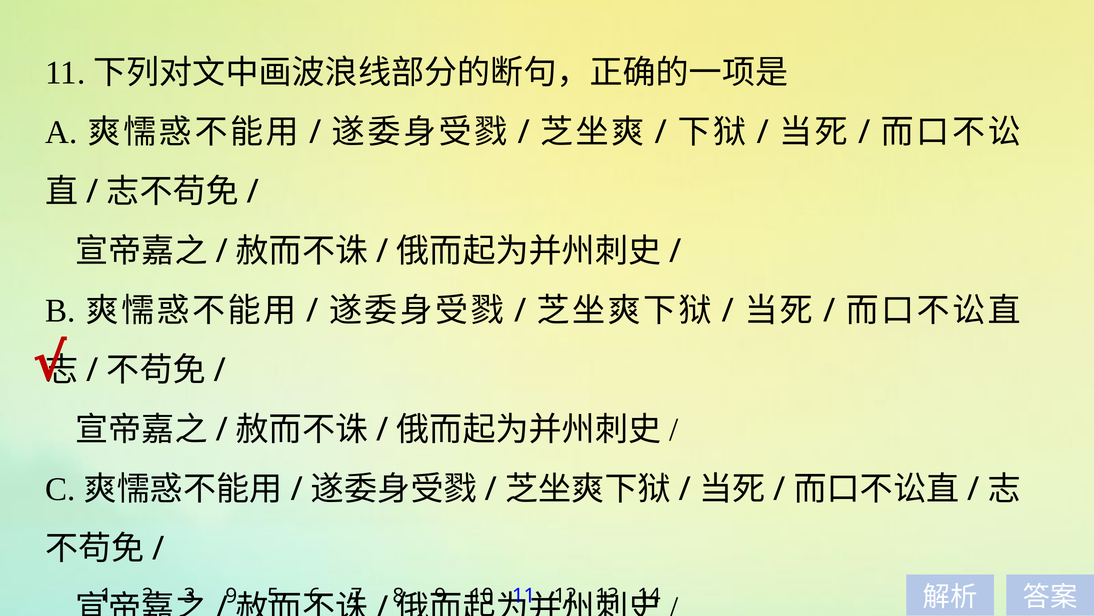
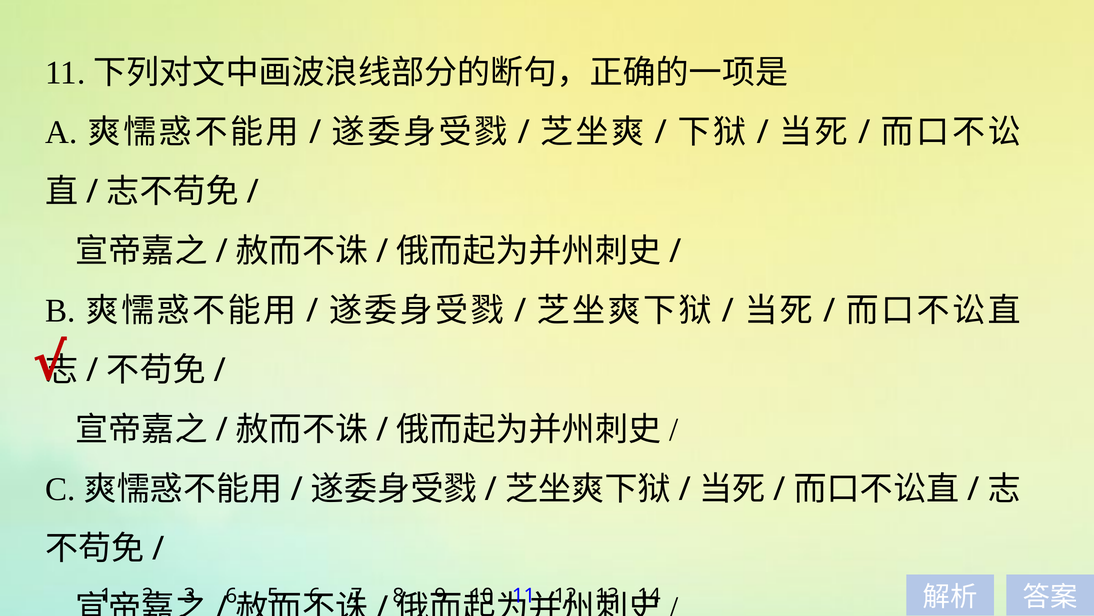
9 at (231, 595): 9 -> 6
